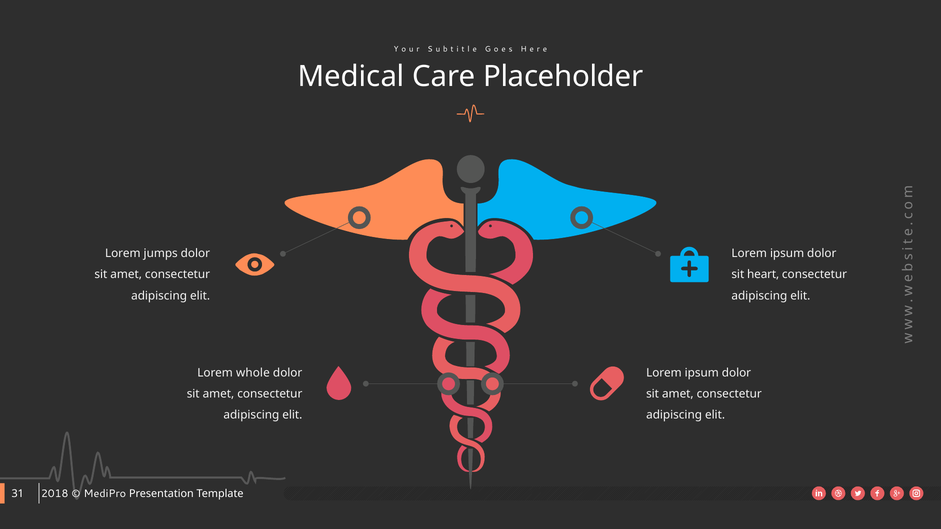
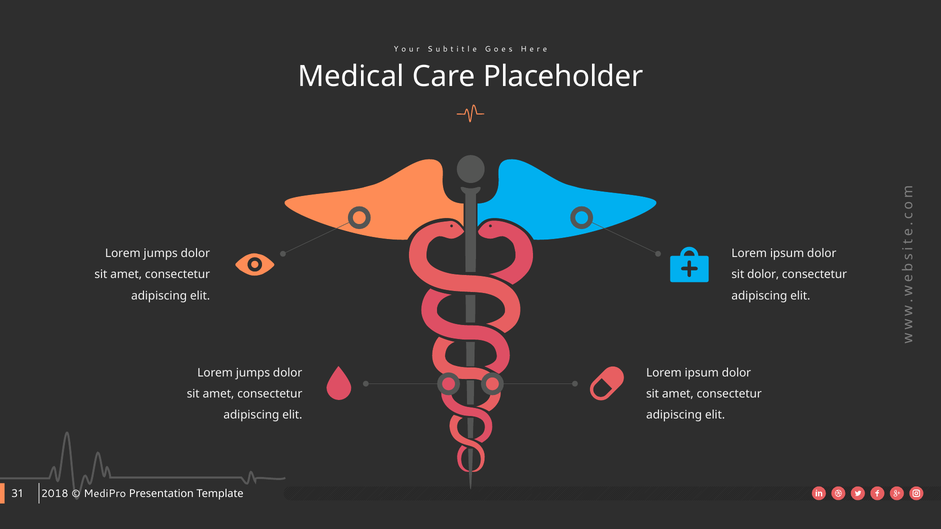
sit heart: heart -> dolor
whole at (253, 373): whole -> jumps
